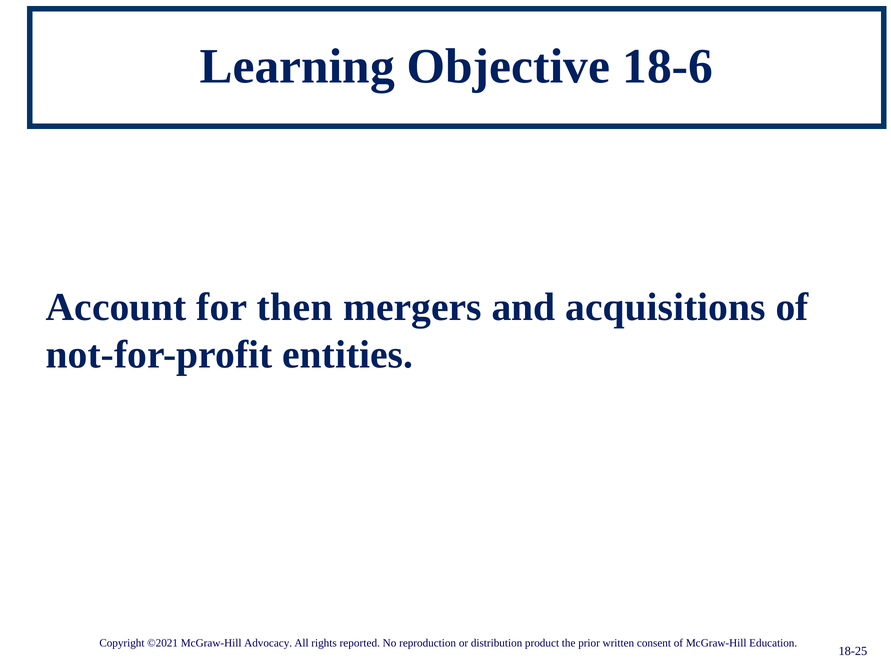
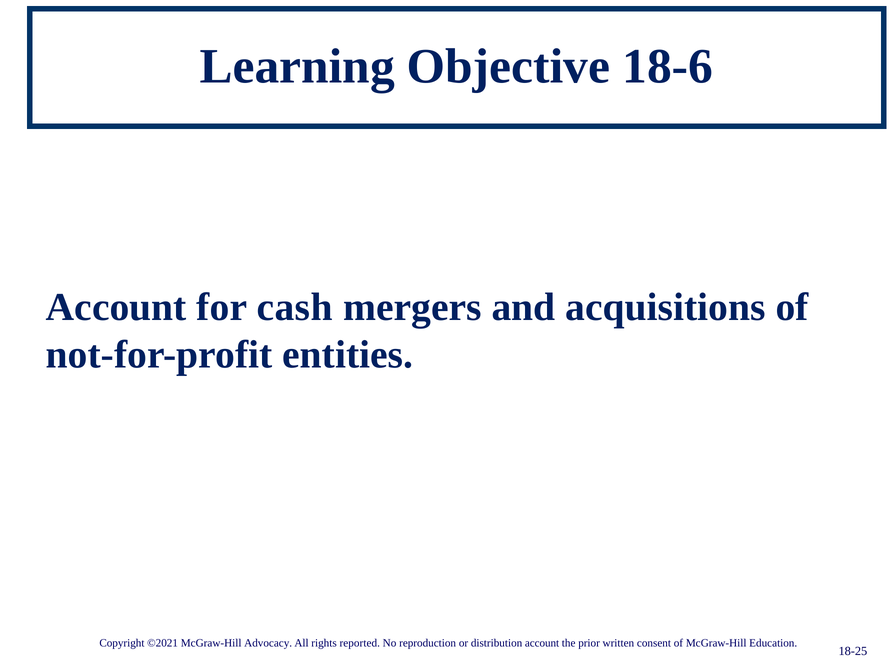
then: then -> cash
distribution product: product -> account
